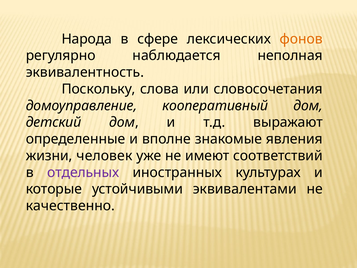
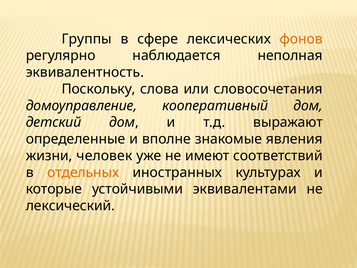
Народа: Народа -> Группы
отдельных colour: purple -> orange
качественно: качественно -> лексический
